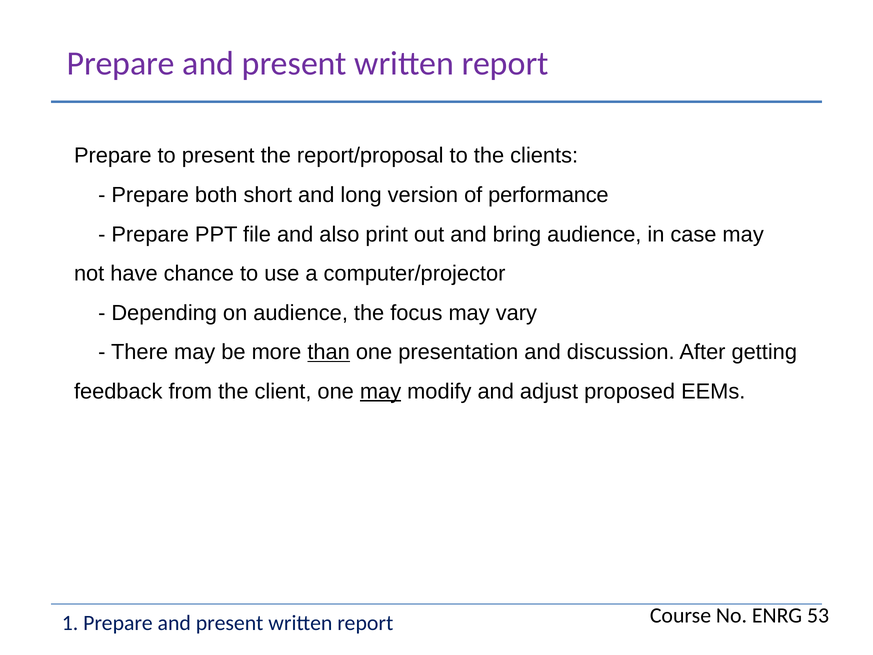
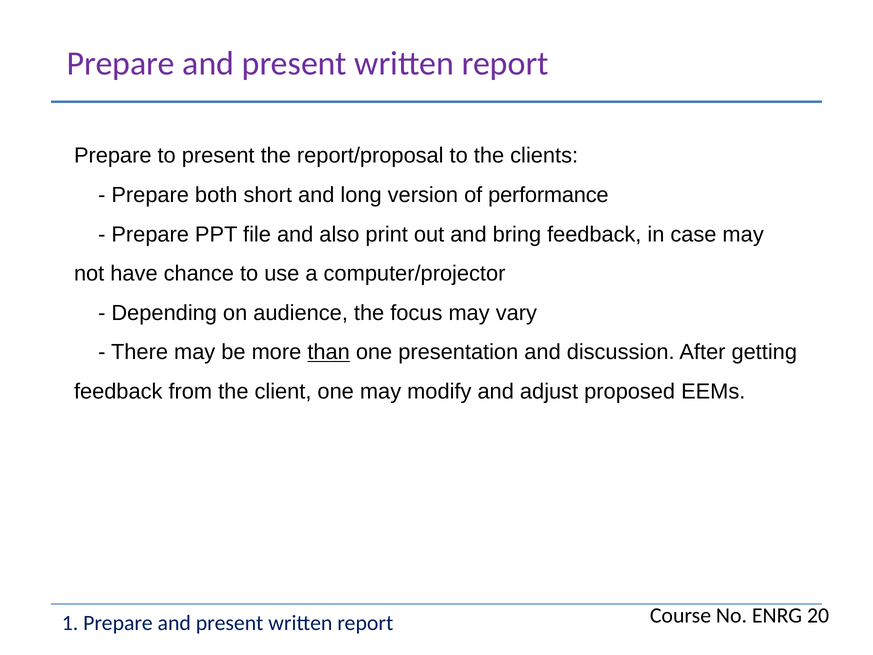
bring audience: audience -> feedback
may at (381, 391) underline: present -> none
53: 53 -> 20
